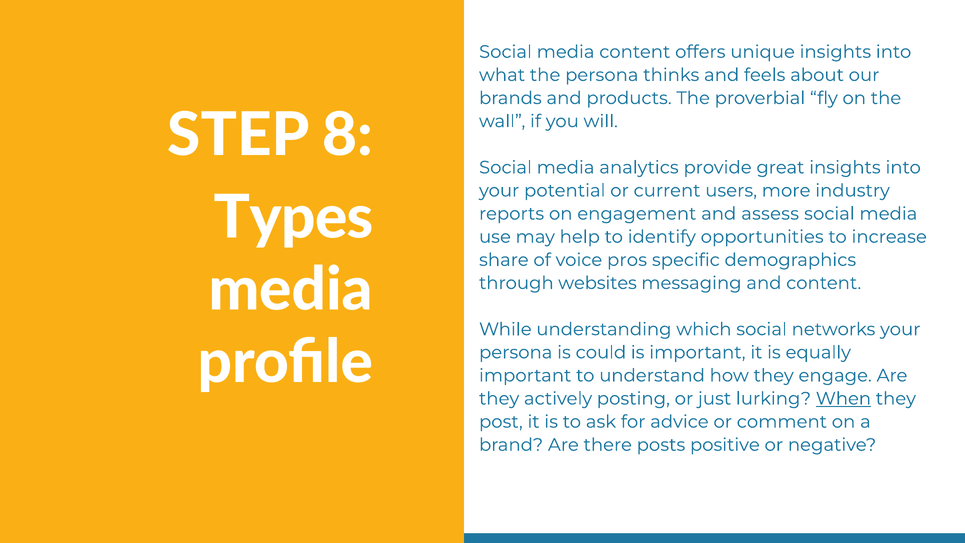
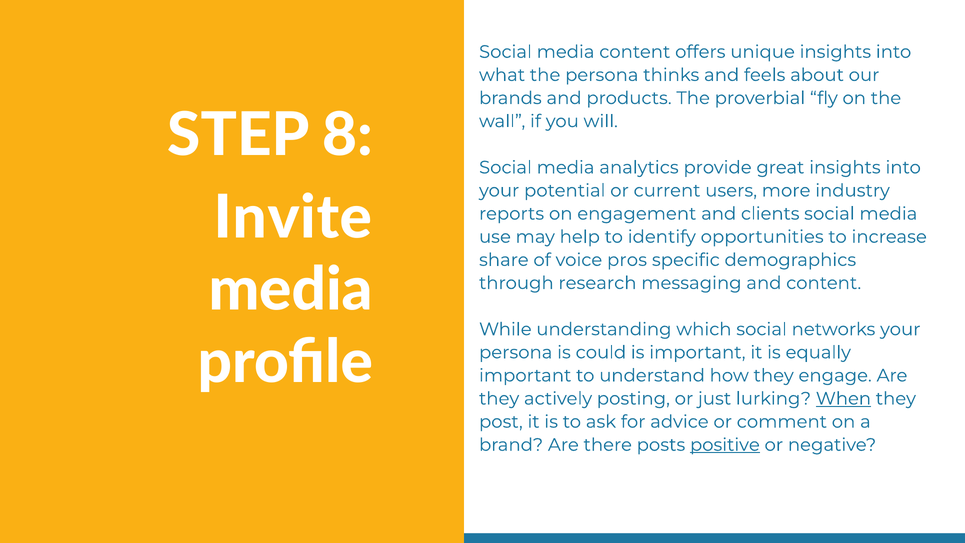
Types: Types -> Invite
assess: assess -> clients
websites: websites -> research
positive underline: none -> present
